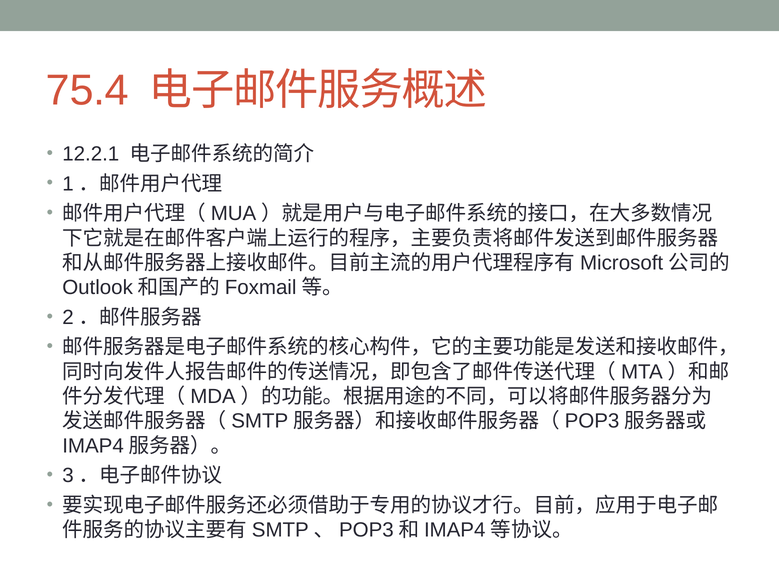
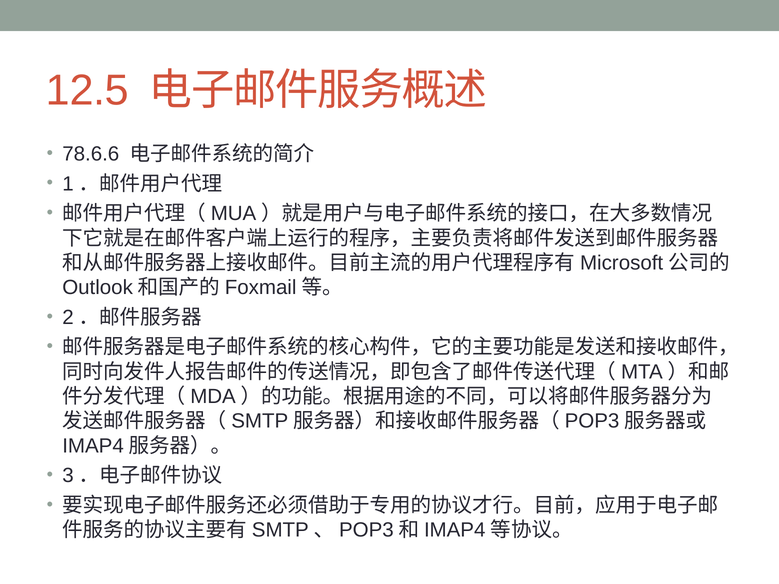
75.4: 75.4 -> 12.5
12.2.1: 12.2.1 -> 78.6.6
